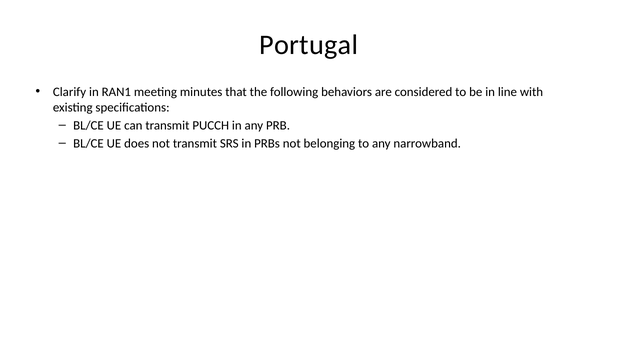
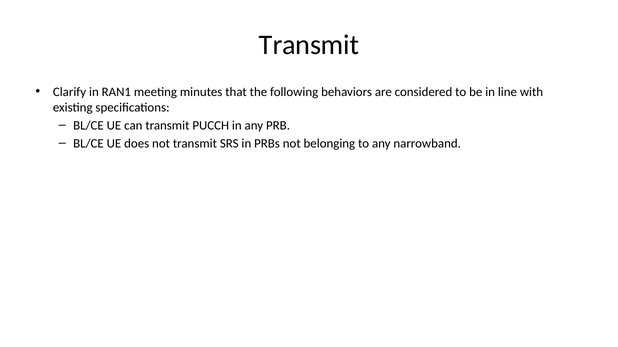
Portugal at (309, 45): Portugal -> Transmit
